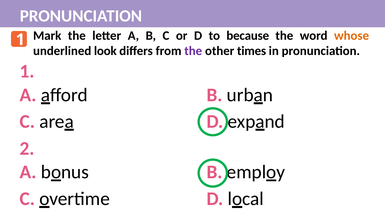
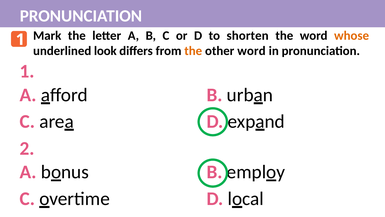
because: because -> shorten
the at (193, 51) colour: purple -> orange
other times: times -> word
